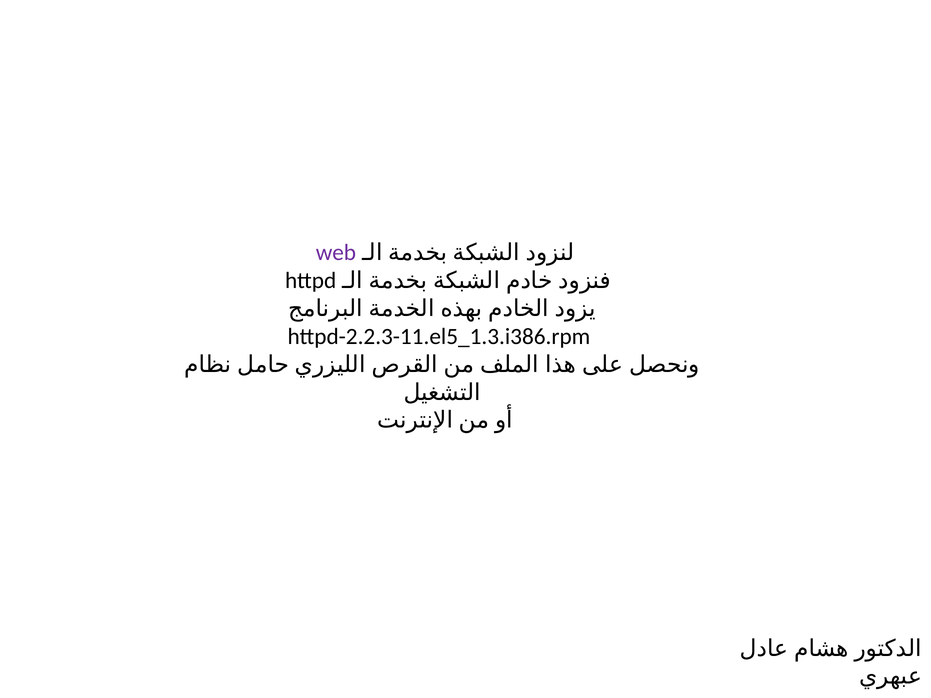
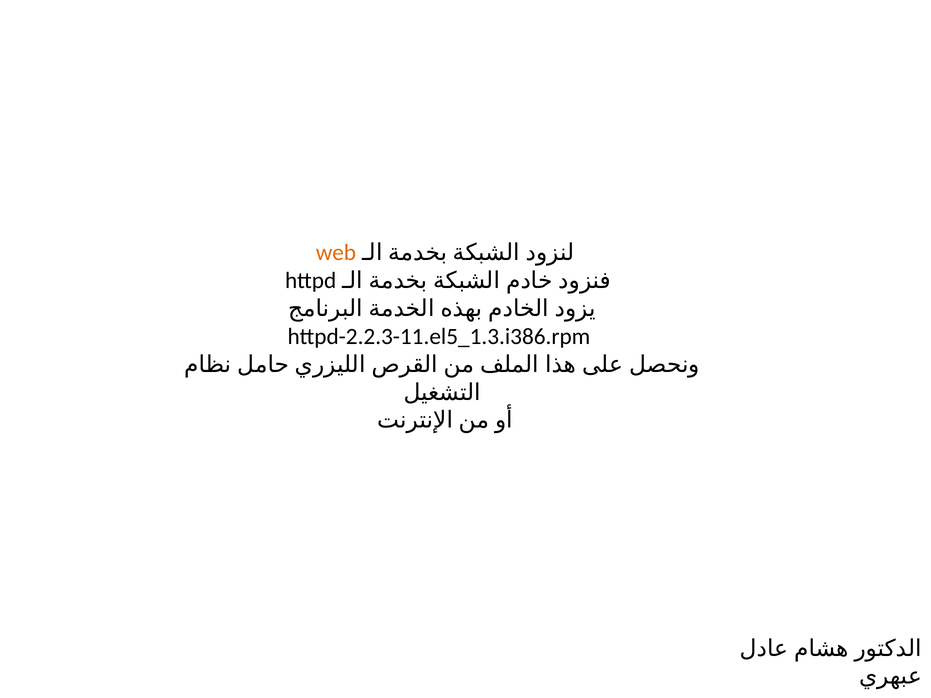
web colour: purple -> orange
